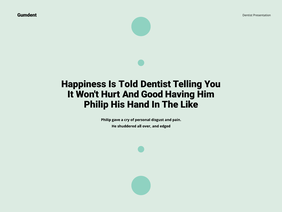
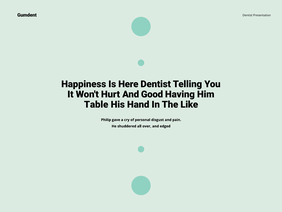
Told: Told -> Here
Philip at (96, 104): Philip -> Table
